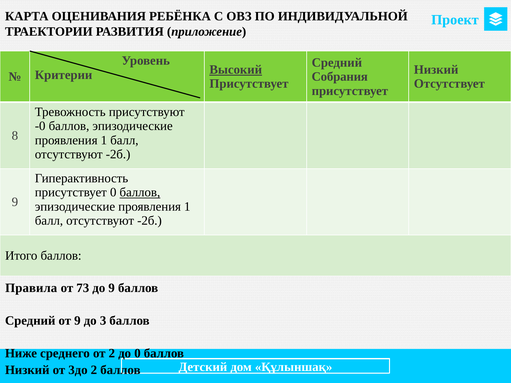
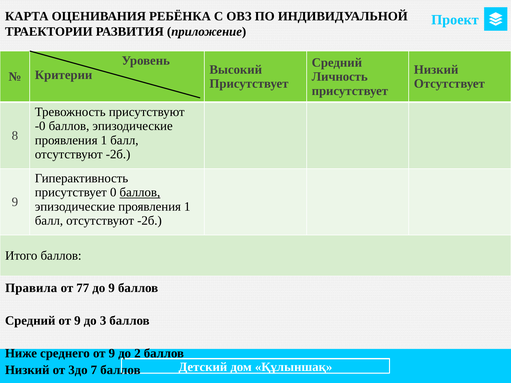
Высокий underline: present -> none
Собрания: Собрания -> Личность
73: 73 -> 77
среднего от 2: 2 -> 9
до 0: 0 -> 2
3до 2: 2 -> 7
